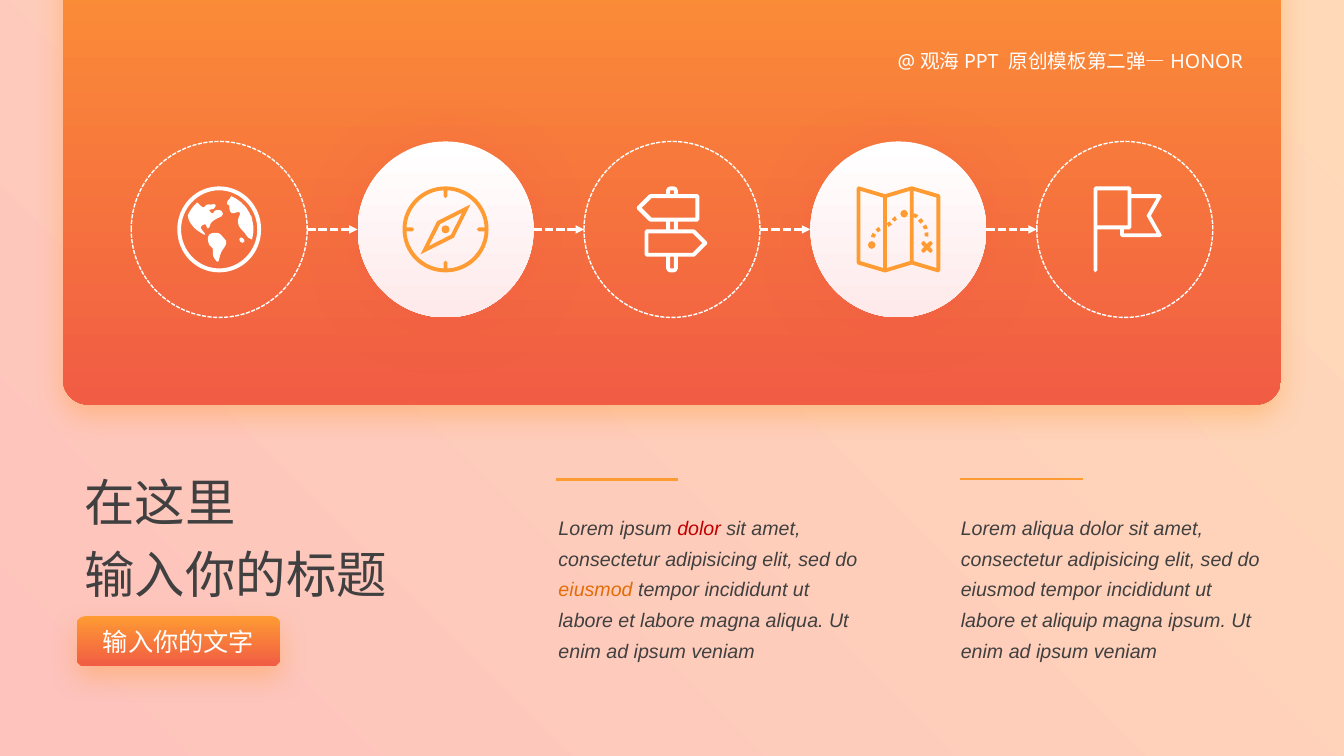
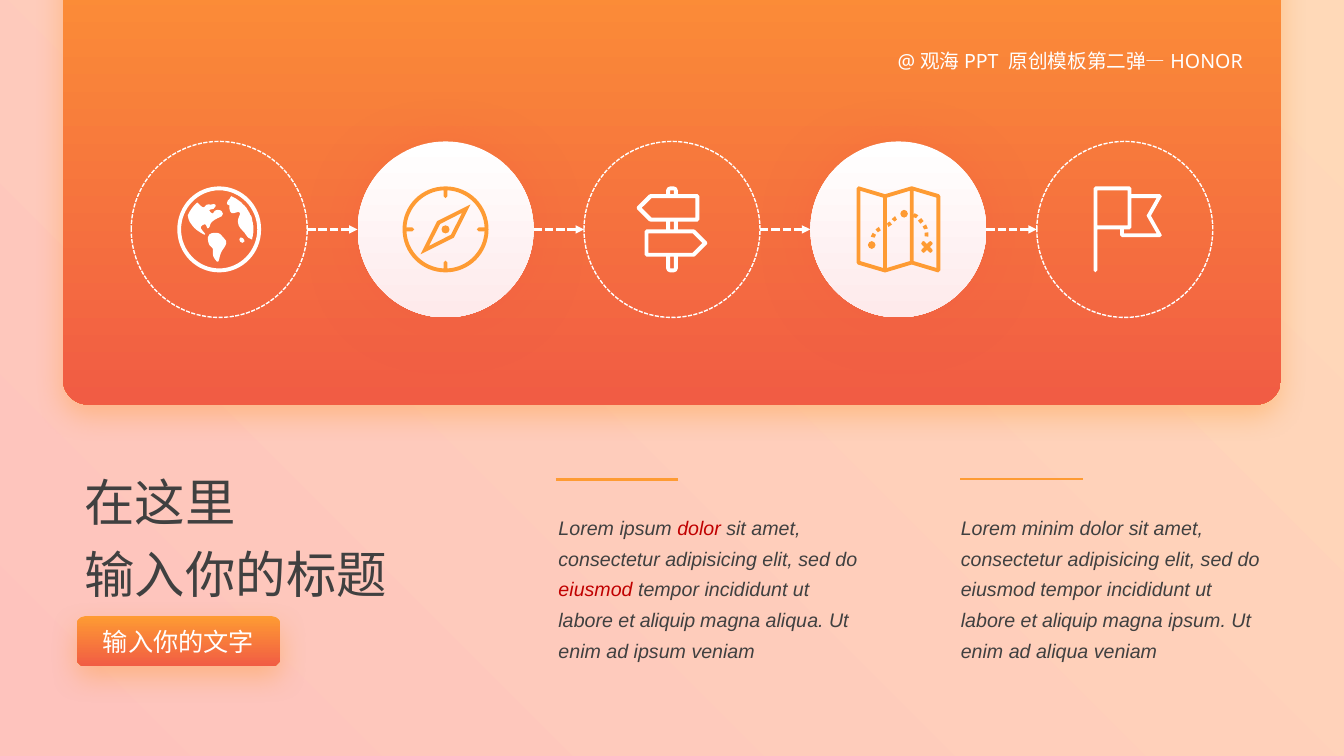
Lorem aliqua: aliqua -> minim
eiusmod at (596, 591) colour: orange -> red
labore at (667, 621): labore -> aliquip
ipsum at (1062, 652): ipsum -> aliqua
